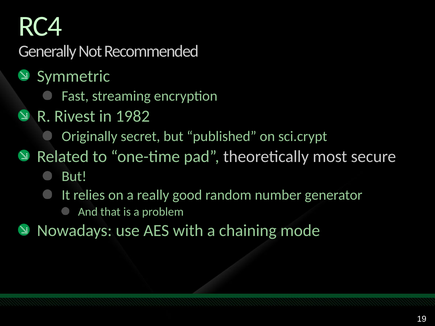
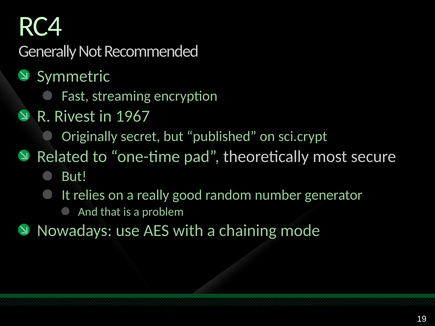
1982: 1982 -> 1967
